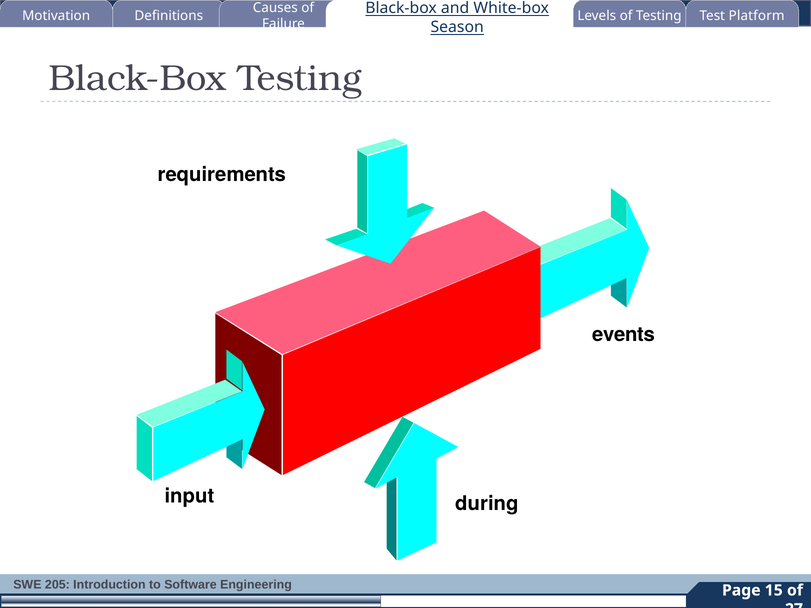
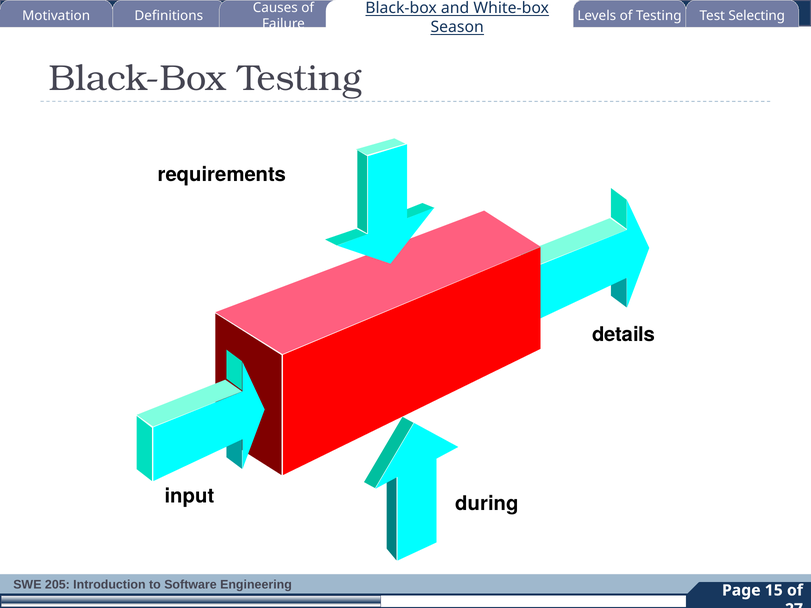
Platform: Platform -> Selecting
events: events -> details
